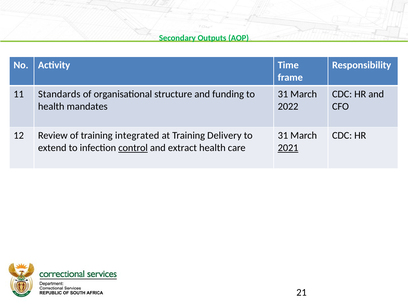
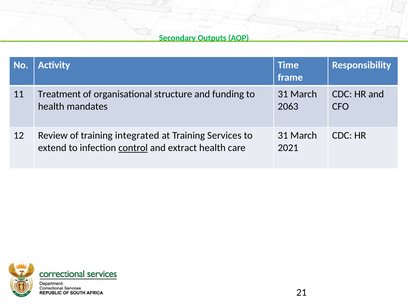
Standards: Standards -> Treatment
2022: 2022 -> 2063
Delivery: Delivery -> Services
2021 underline: present -> none
